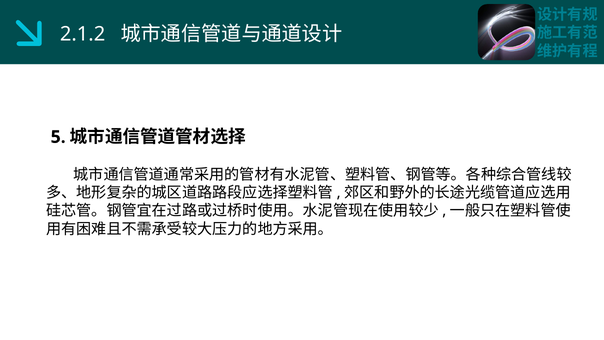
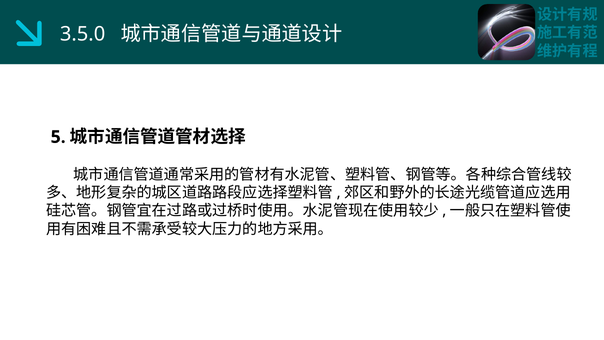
2.1.2: 2.1.2 -> 3.5.0
